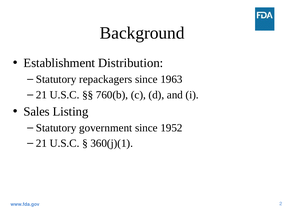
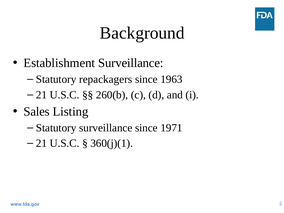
Establishment Distribution: Distribution -> Surveillance
760(b: 760(b -> 260(b
Statutory government: government -> surveillance
1952: 1952 -> 1971
